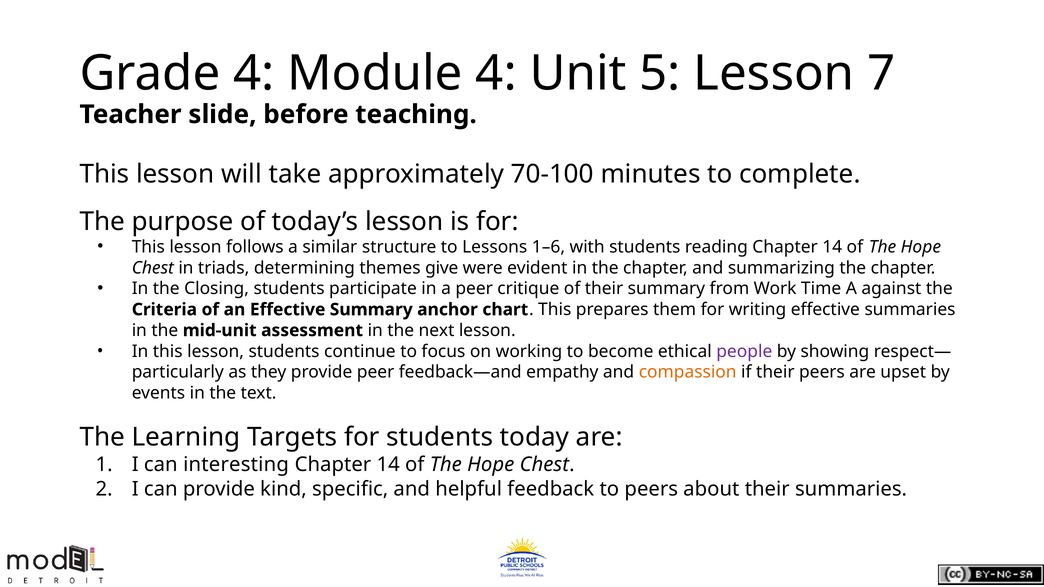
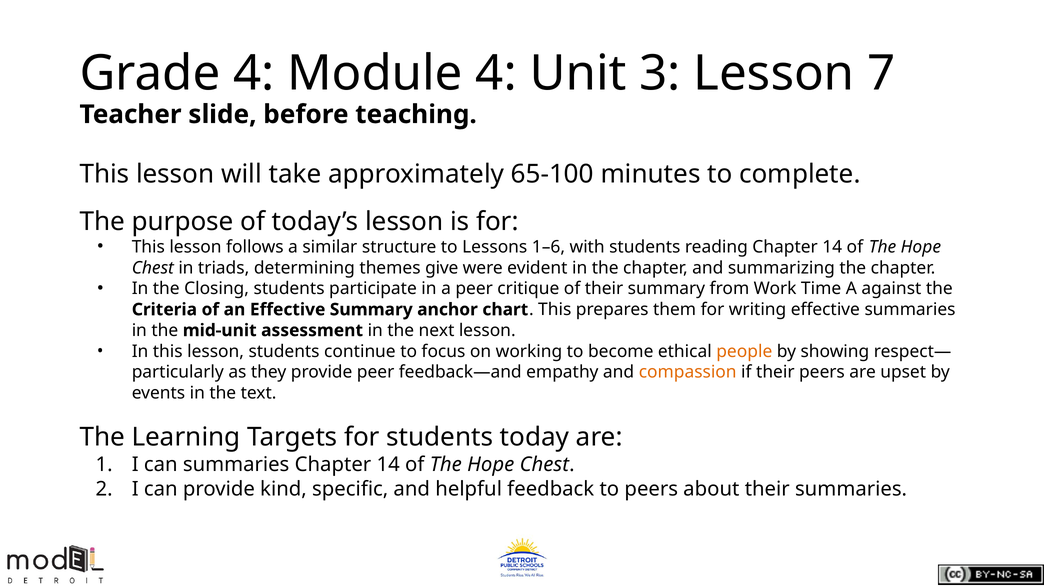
5: 5 -> 3
70-100: 70-100 -> 65-100
people colour: purple -> orange
can interesting: interesting -> summaries
